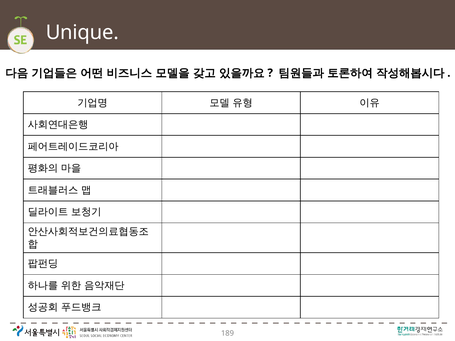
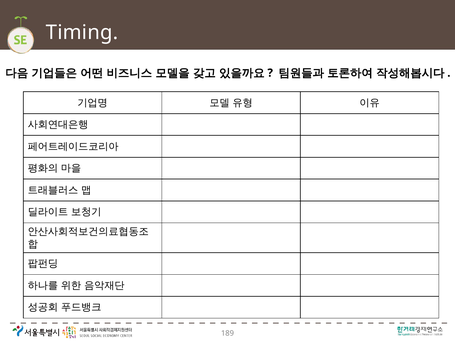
Unique: Unique -> Timing
